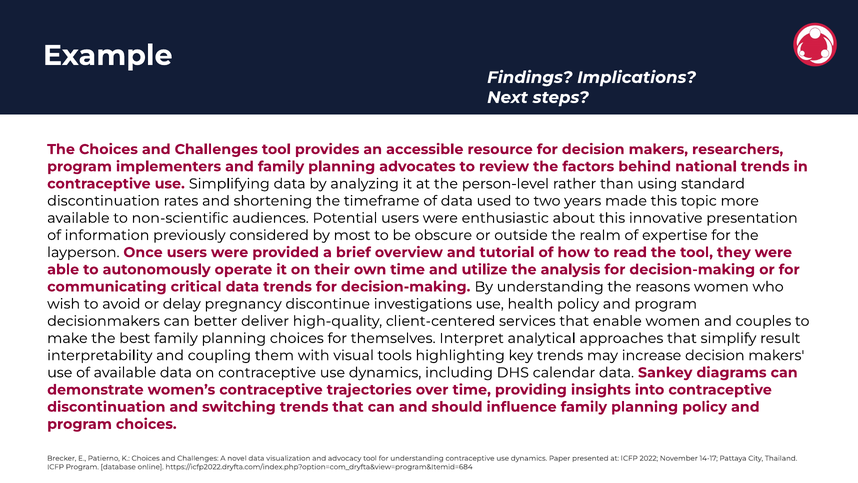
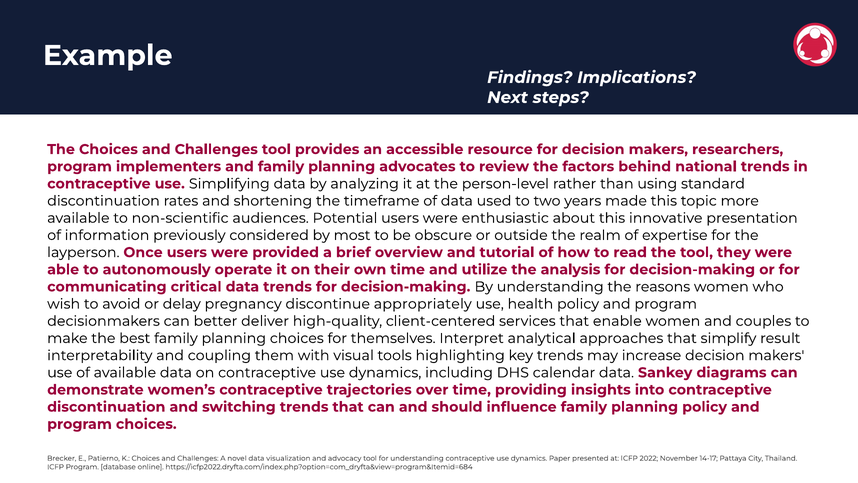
investigations: investigations -> appropriately
